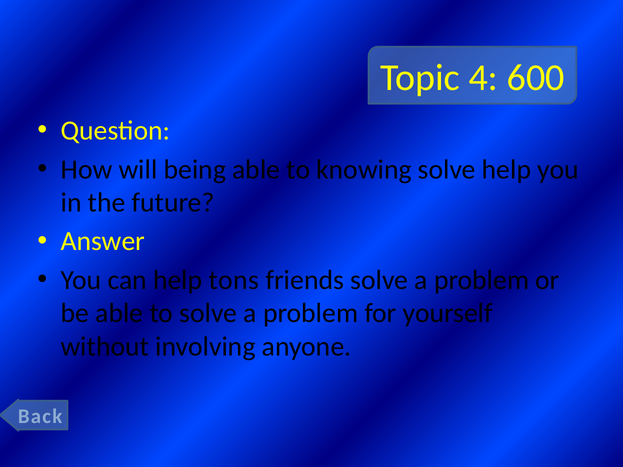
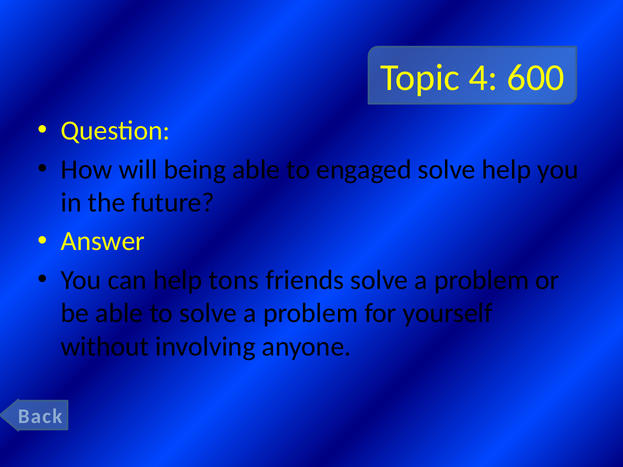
knowing: knowing -> engaged
